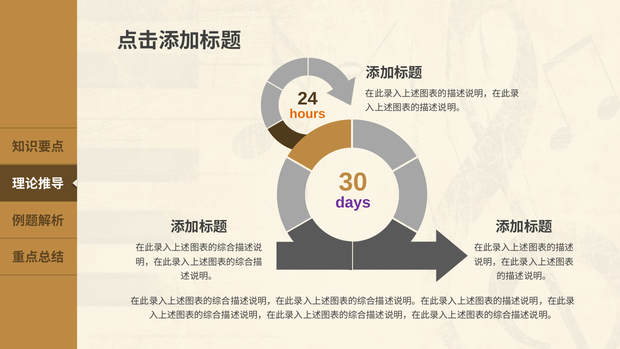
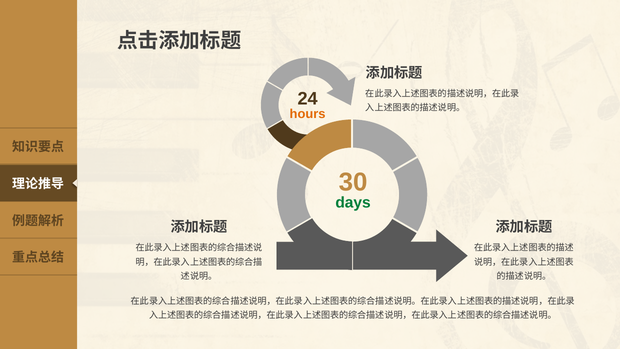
days colour: purple -> green
